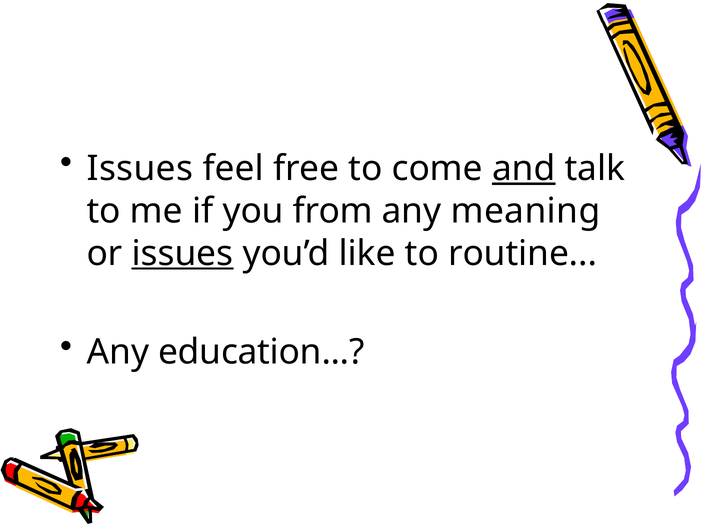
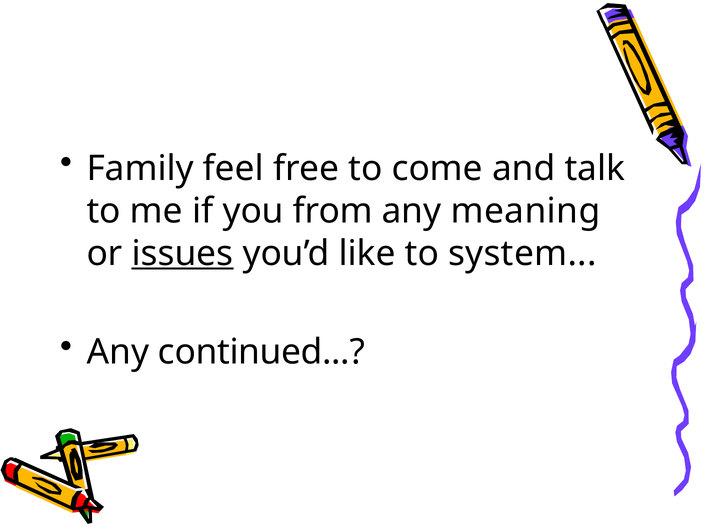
Issues at (140, 169): Issues -> Family
and underline: present -> none
routine: routine -> system
education: education -> continued
